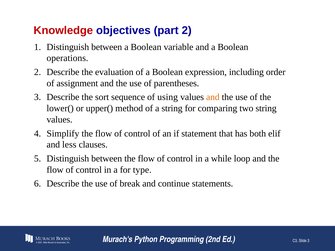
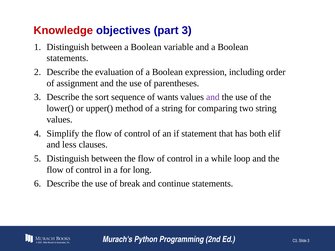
part 2: 2 -> 3
operations at (67, 58): operations -> statements
using: using -> wants
and at (213, 97) colour: orange -> purple
type: type -> long
